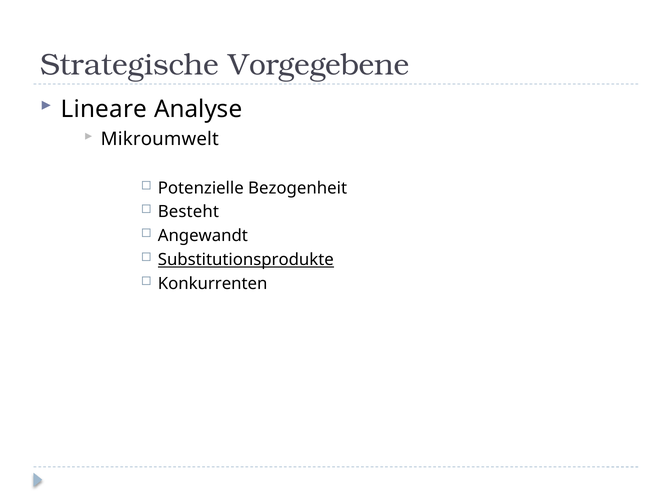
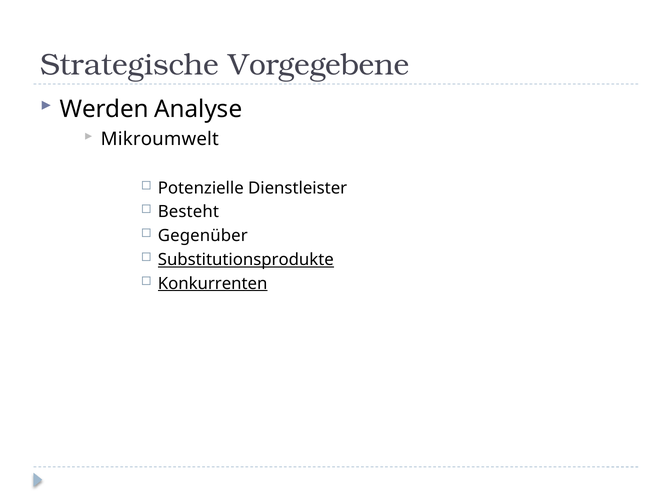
Lineare: Lineare -> Werden
Bezogenheit: Bezogenheit -> Dienstleister
Angewandt: Angewandt -> Gegenüber
Konkurrenten underline: none -> present
